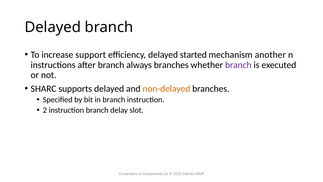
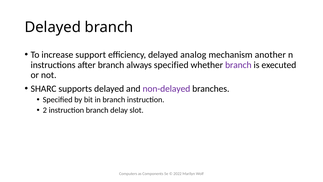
started: started -> analog
always branches: branches -> specified
non-delayed colour: orange -> purple
